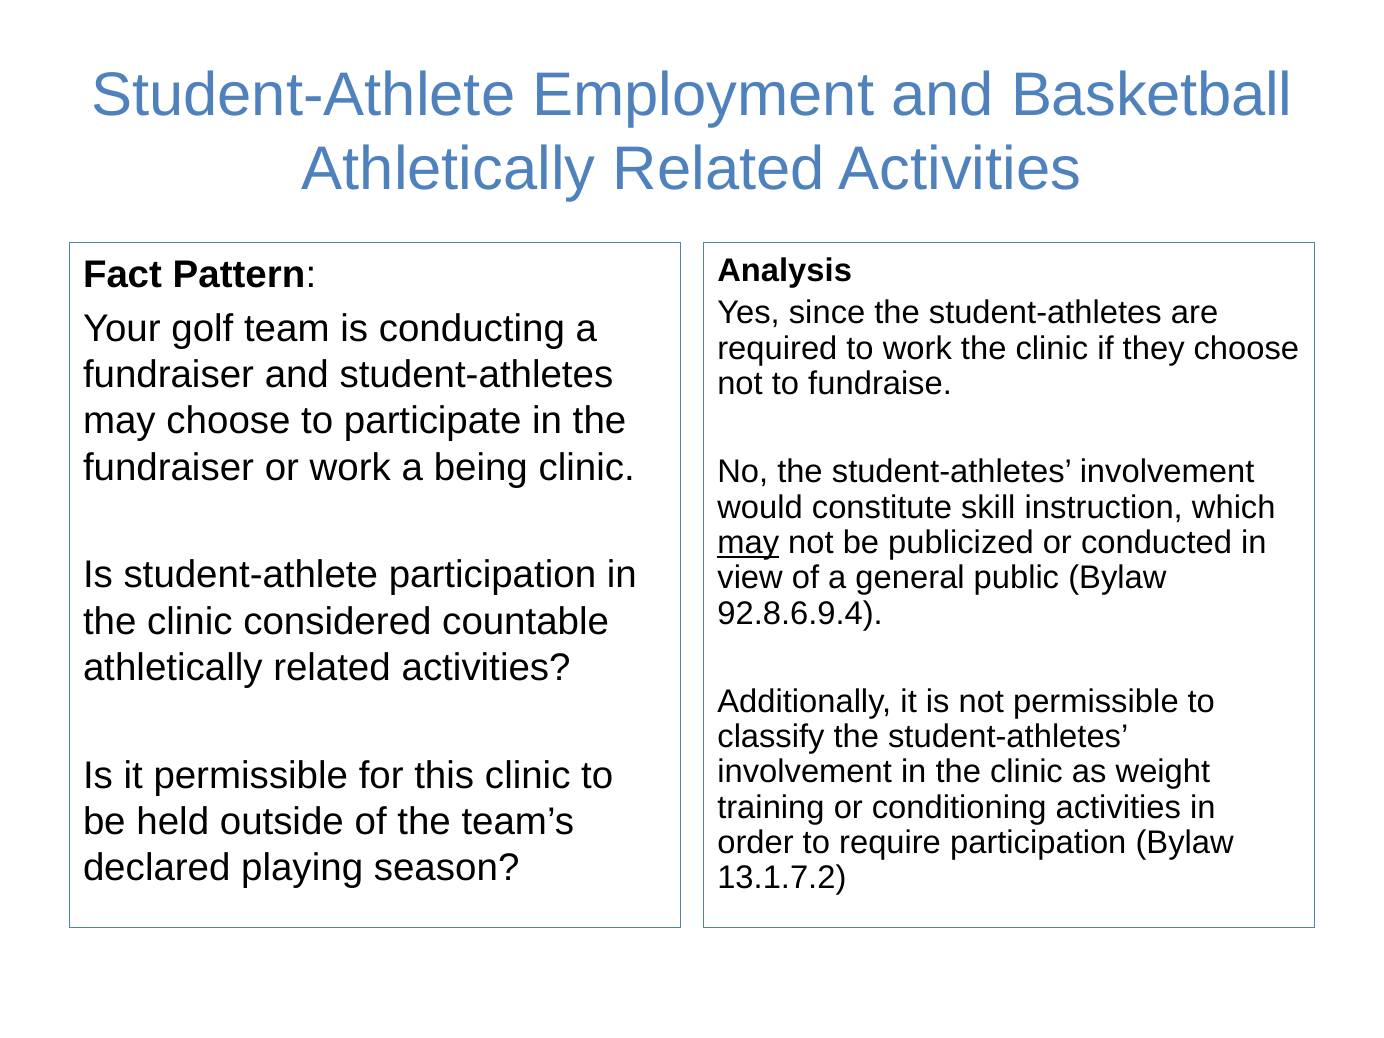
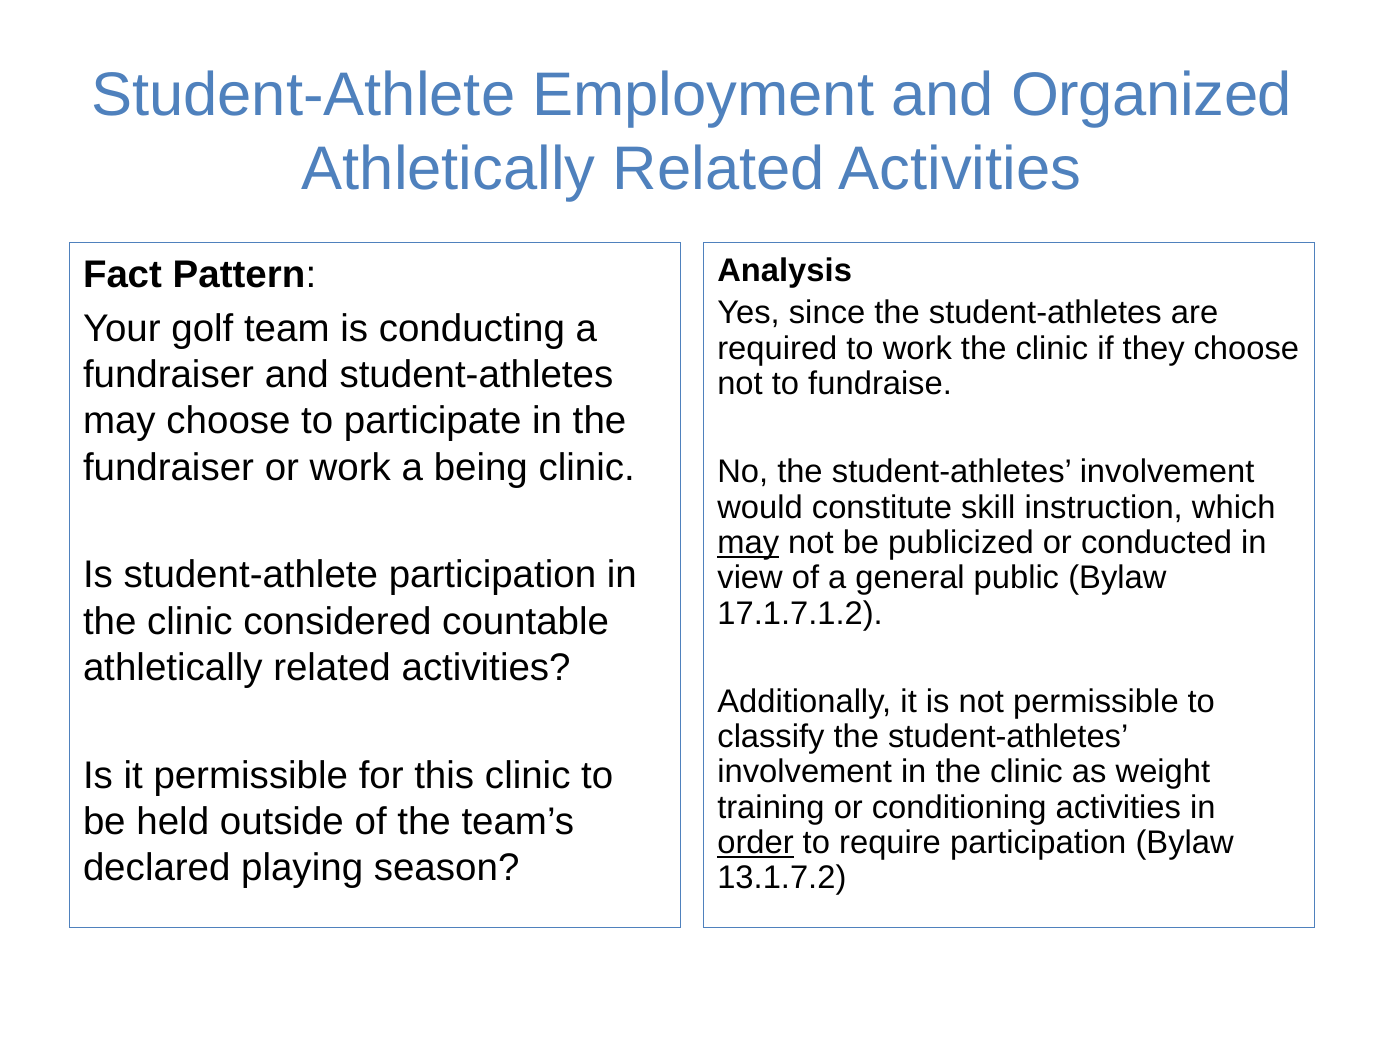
Basketball: Basketball -> Organized
92.8.6.9.4: 92.8.6.9.4 -> 17.1.7.1.2
order underline: none -> present
